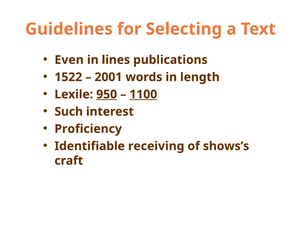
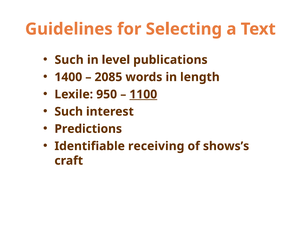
Even at (69, 60): Even -> Such
lines: lines -> level
1522: 1522 -> 1400
2001: 2001 -> 2085
950 underline: present -> none
Proficiency: Proficiency -> Predictions
